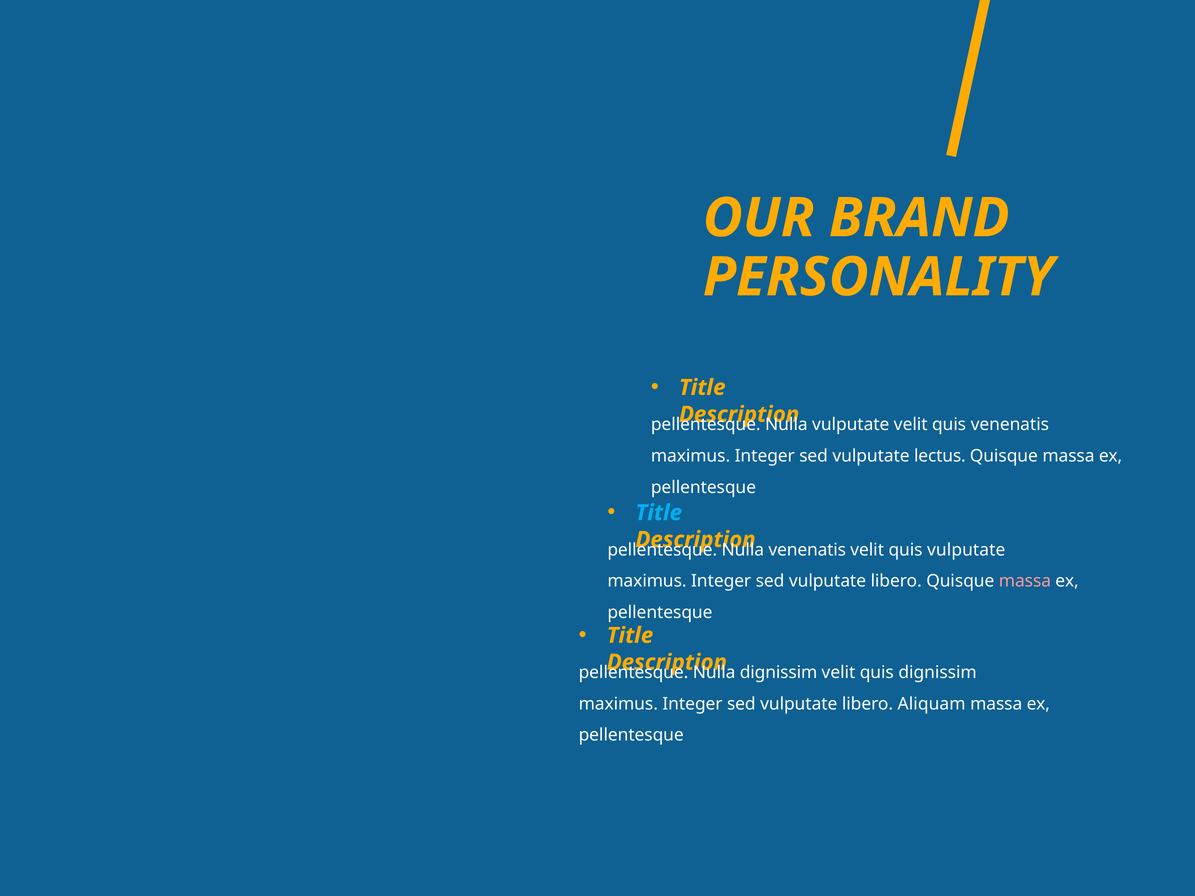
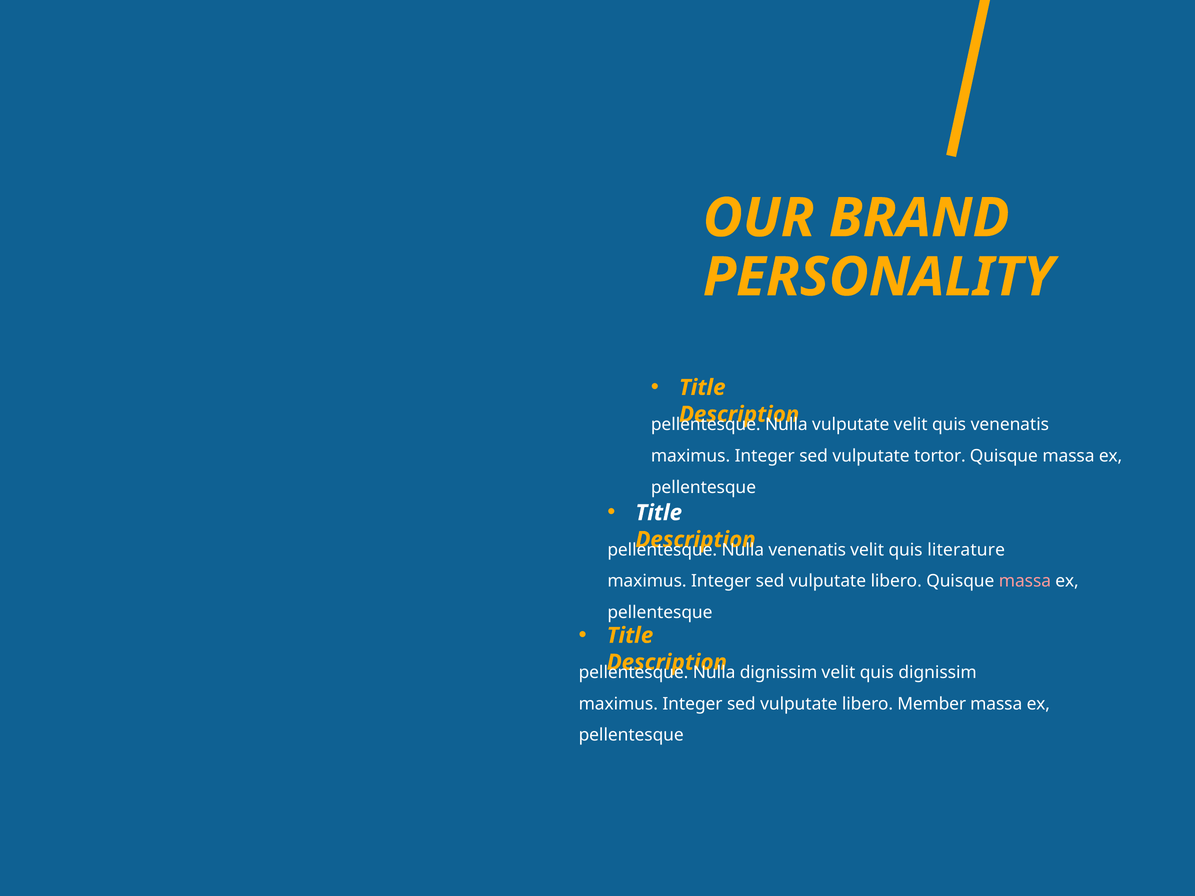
lectus: lectus -> tortor
Title at (659, 513) colour: light blue -> white
quis vulputate: vulputate -> literature
Aliquam: Aliquam -> Member
